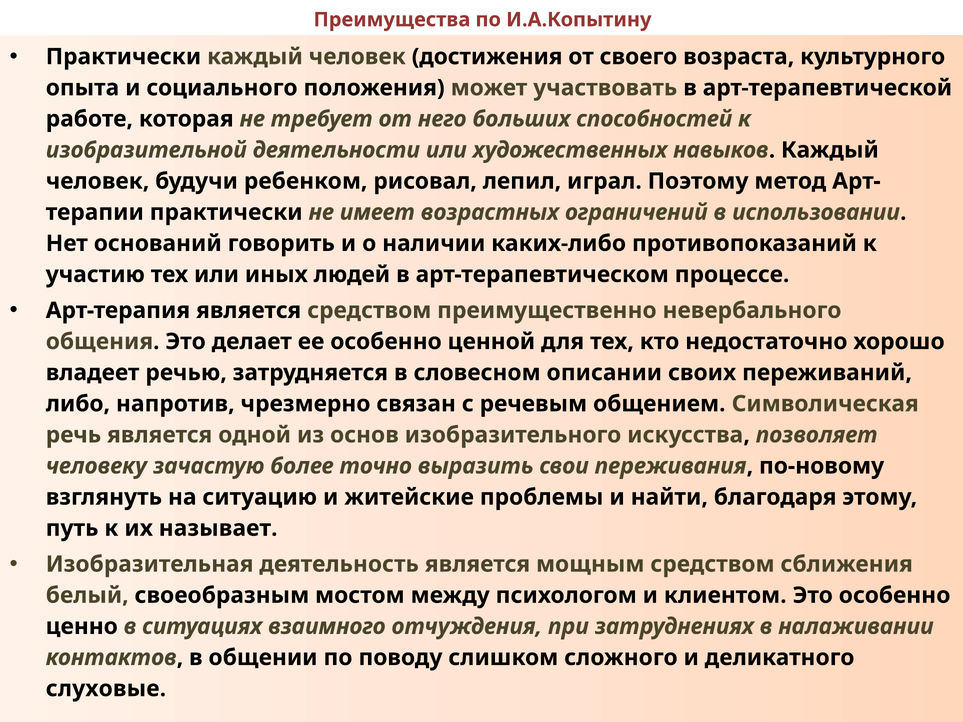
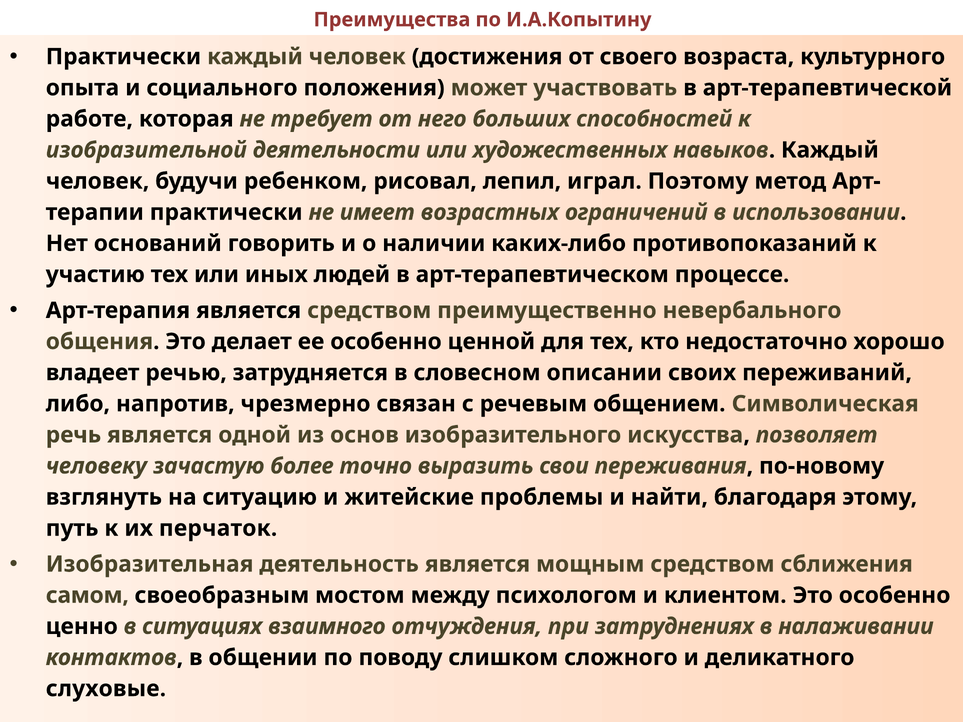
называет: называет -> перчаток
белый: белый -> самом
